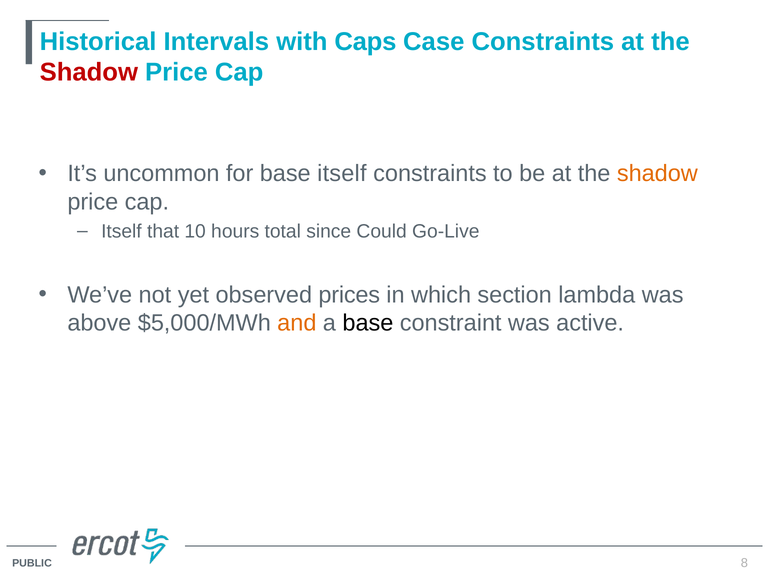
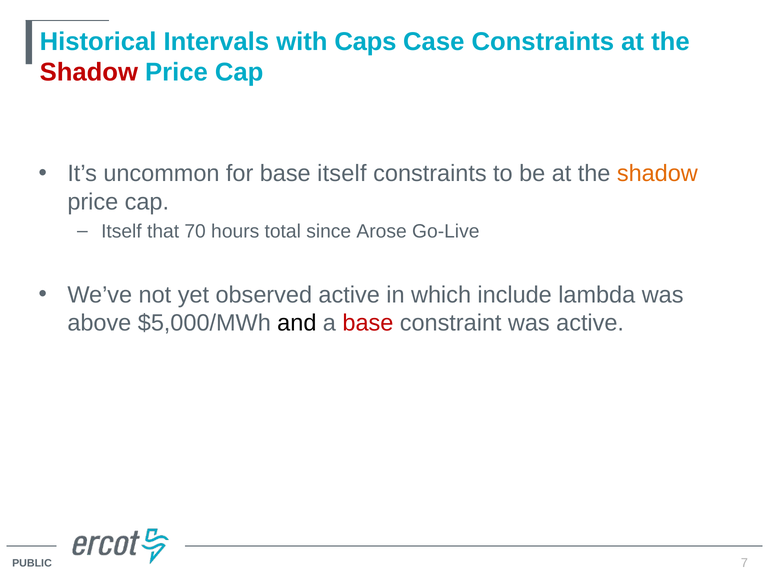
10: 10 -> 70
Could: Could -> Arose
observed prices: prices -> active
section: section -> include
and colour: orange -> black
base at (368, 323) colour: black -> red
8: 8 -> 7
